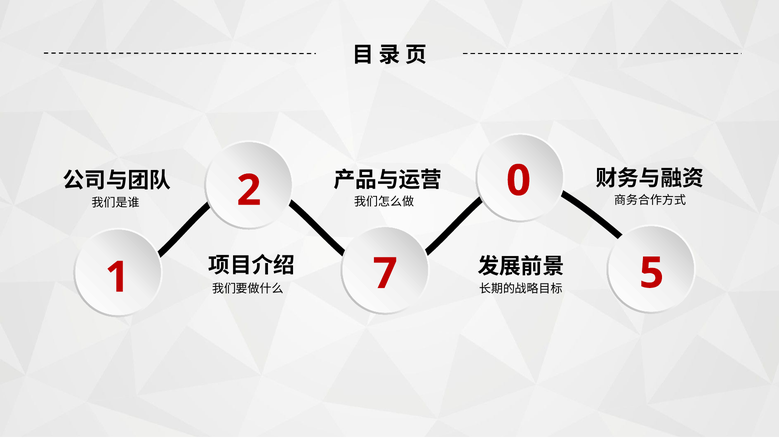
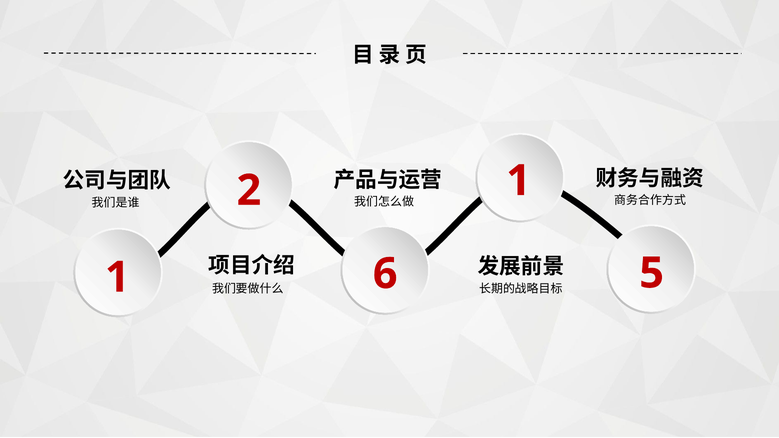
2 0: 0 -> 1
7: 7 -> 6
